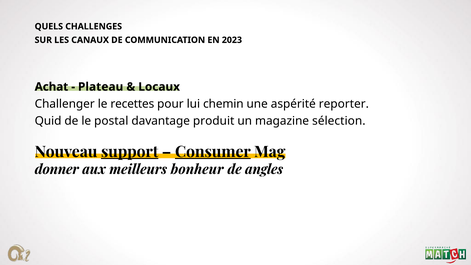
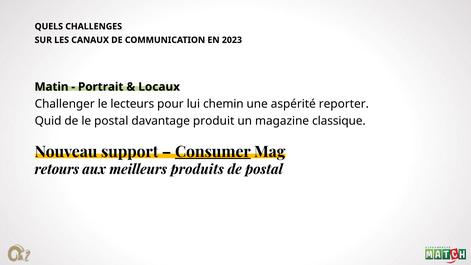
Achat: Achat -> Matin
Plateau: Plateau -> Portrait
recettes: recettes -> lecteurs
sélection: sélection -> classique
support underline: present -> none
donner: donner -> retours
bonheur: bonheur -> produits
de angles: angles -> postal
